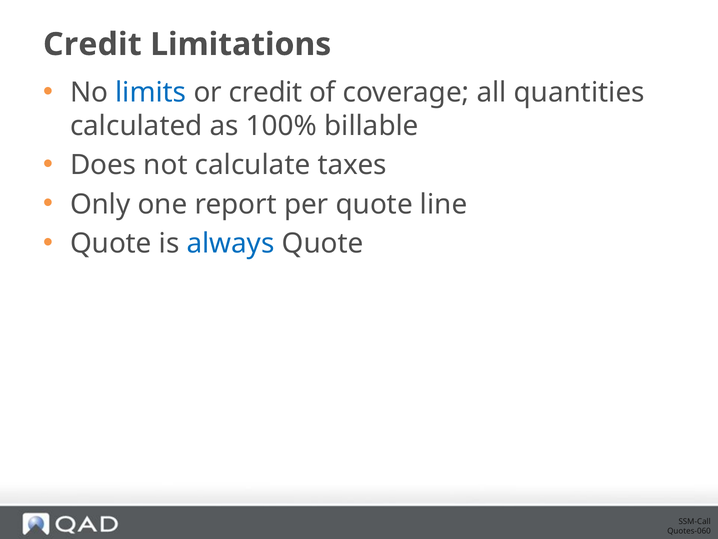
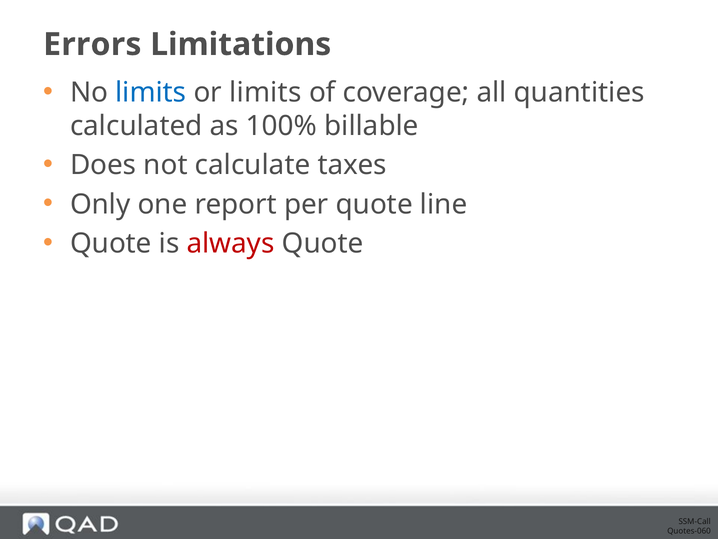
Credit at (92, 44): Credit -> Errors
or credit: credit -> limits
always colour: blue -> red
